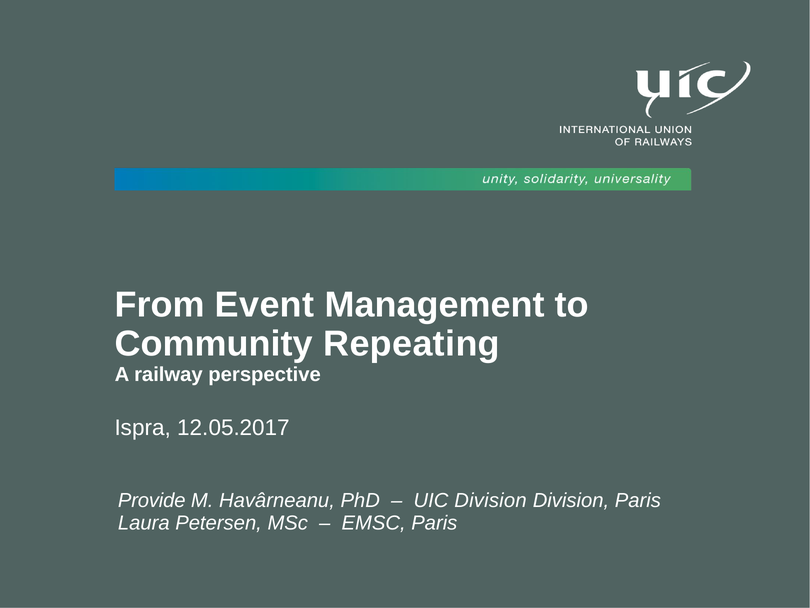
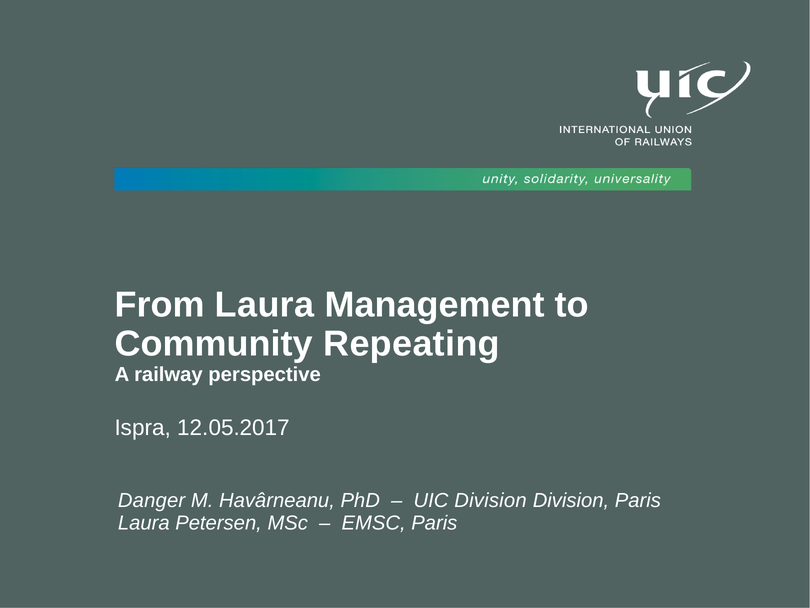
From Event: Event -> Laura
Provide: Provide -> Danger
